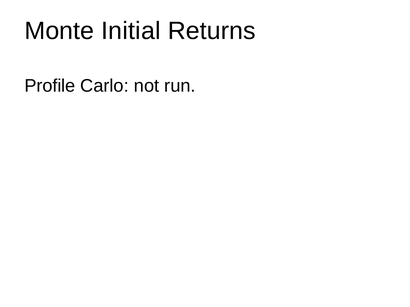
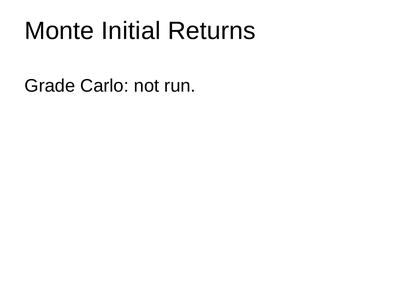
Profile: Profile -> Grade
